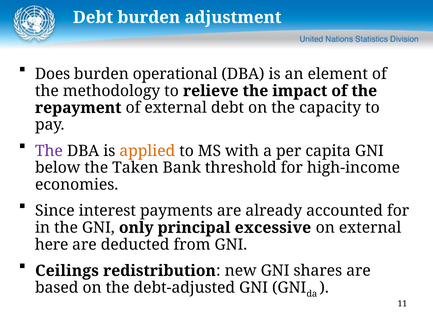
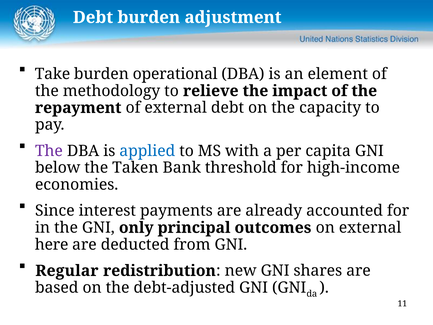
Does: Does -> Take
applied colour: orange -> blue
excessive: excessive -> outcomes
Ceilings: Ceilings -> Regular
